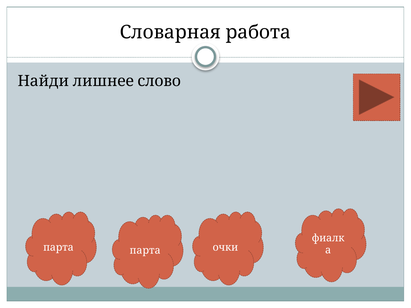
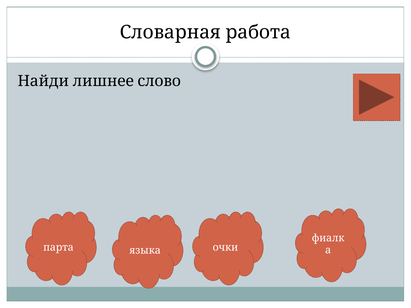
парта парта: парта -> языка
